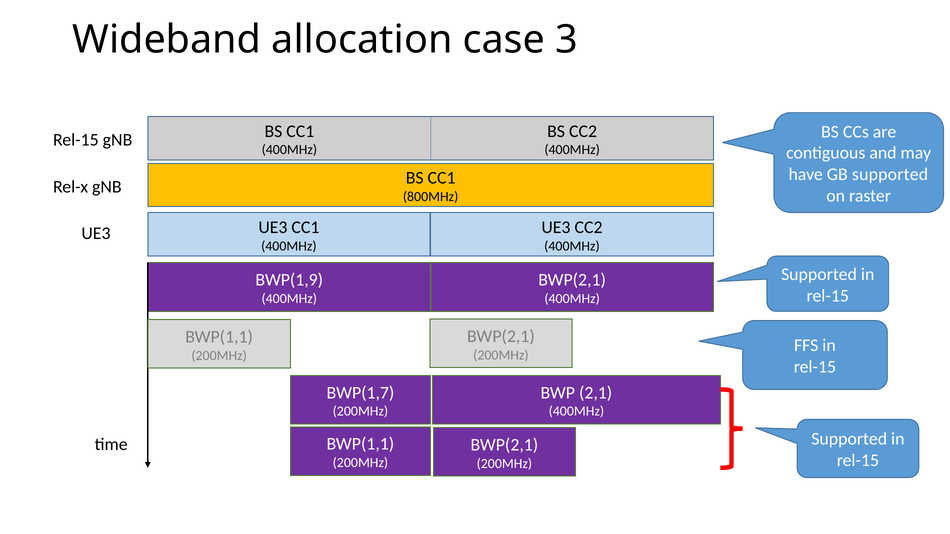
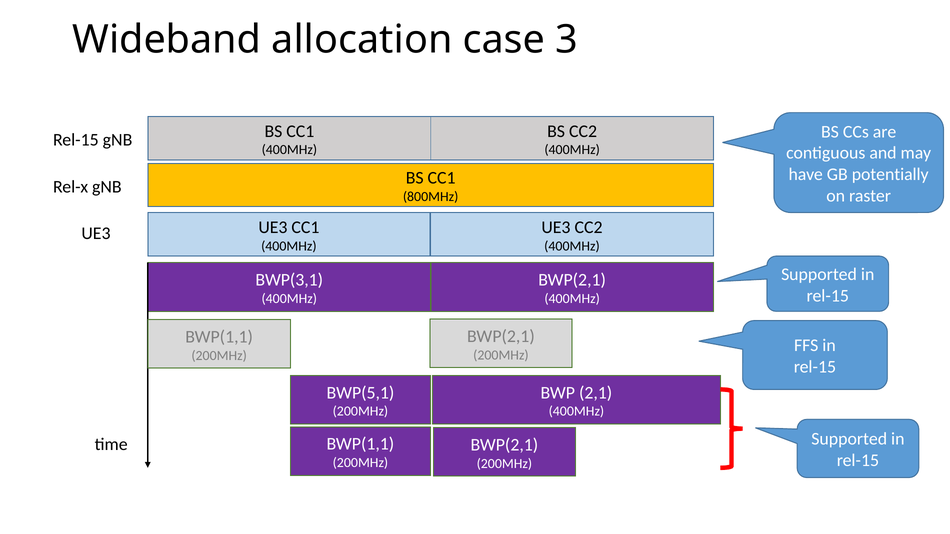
GB supported: supported -> potentially
BWP(1,9: BWP(1,9 -> BWP(3,1
BWP(1,7: BWP(1,7 -> BWP(5,1
